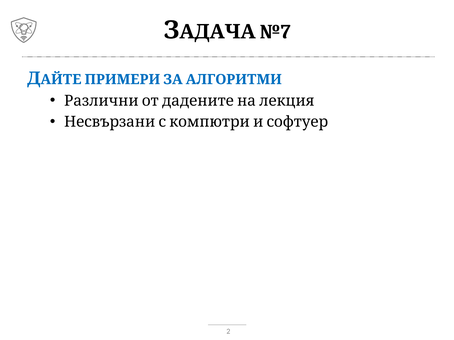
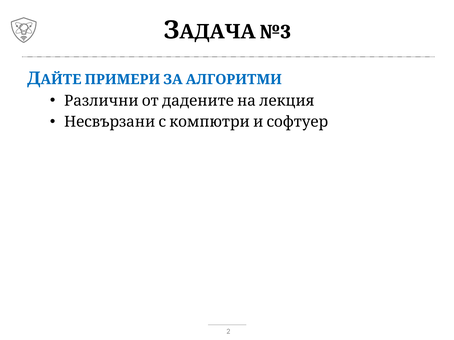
№7: №7 -> №3
